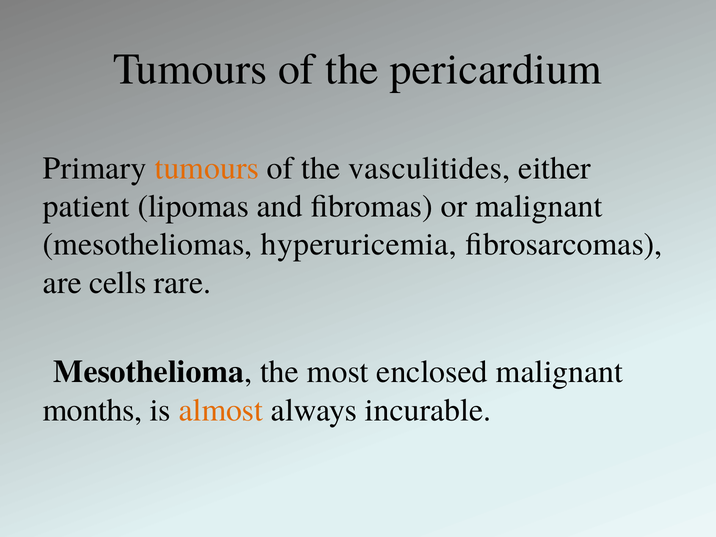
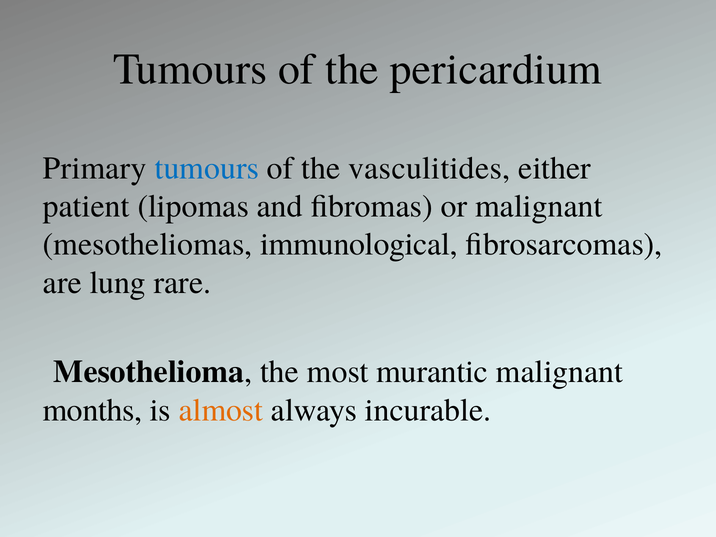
tumours at (207, 168) colour: orange -> blue
hyperuricemia: hyperuricemia -> immunological
cells: cells -> lung
enclosed: enclosed -> murantic
